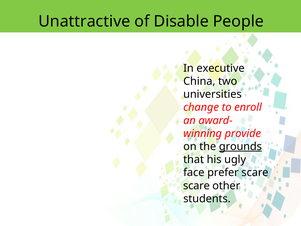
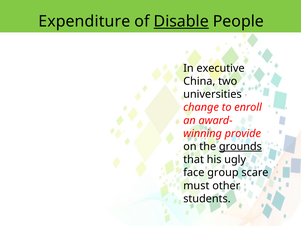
Unattractive: Unattractive -> Expenditure
Disable underline: none -> present
prefer: prefer -> group
scare at (196, 185): scare -> must
